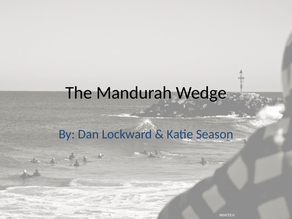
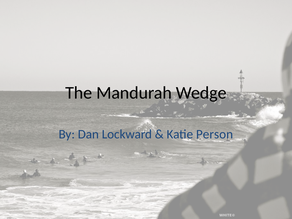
Season: Season -> Person
